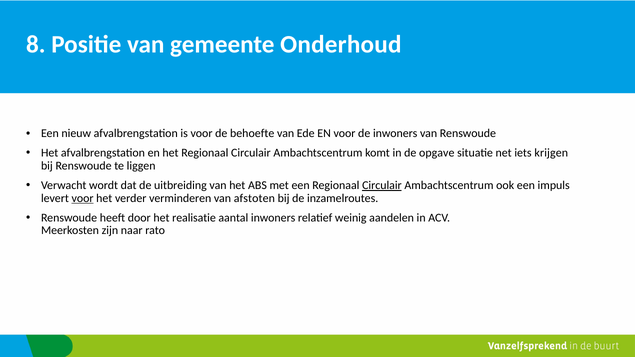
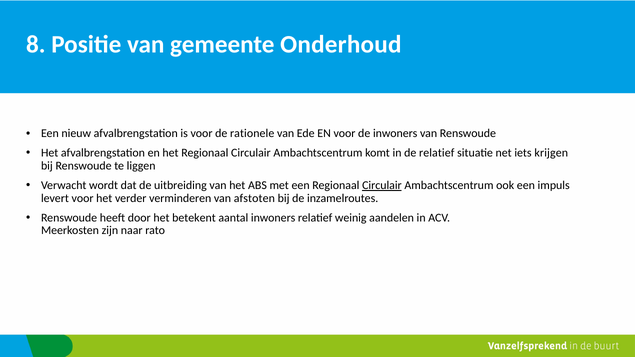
behoefte: behoefte -> rationele
de opgave: opgave -> relatief
voor at (83, 198) underline: present -> none
realisatie: realisatie -> betekent
